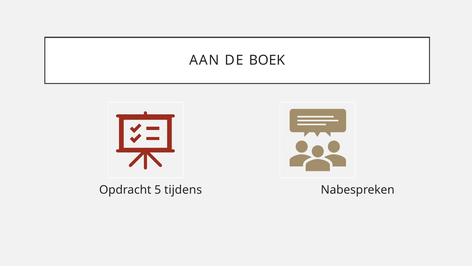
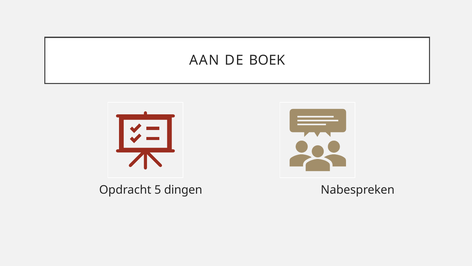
tijdens: tijdens -> dingen
